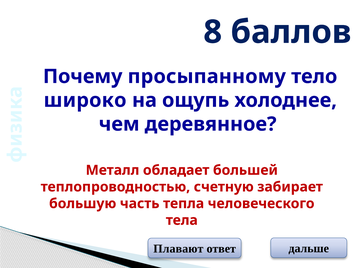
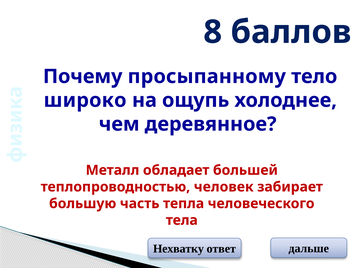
счетную: счетную -> человек
Плавают: Плавают -> Нехватку
